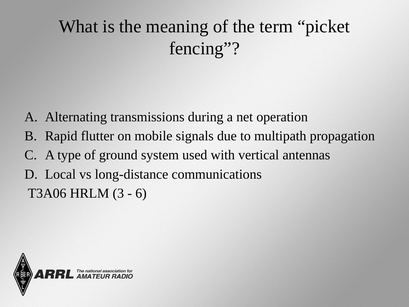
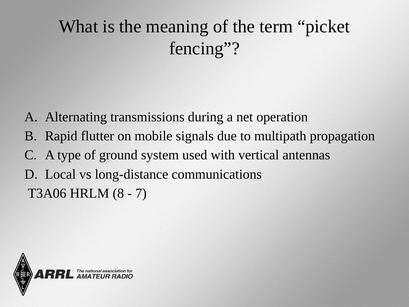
3: 3 -> 8
6: 6 -> 7
